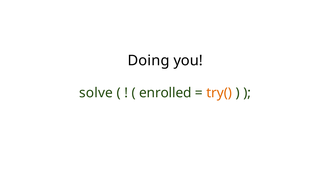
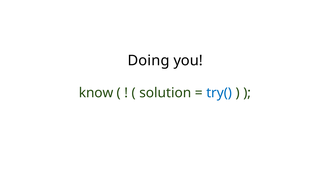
solve: solve -> know
enrolled: enrolled -> solution
try( colour: orange -> blue
